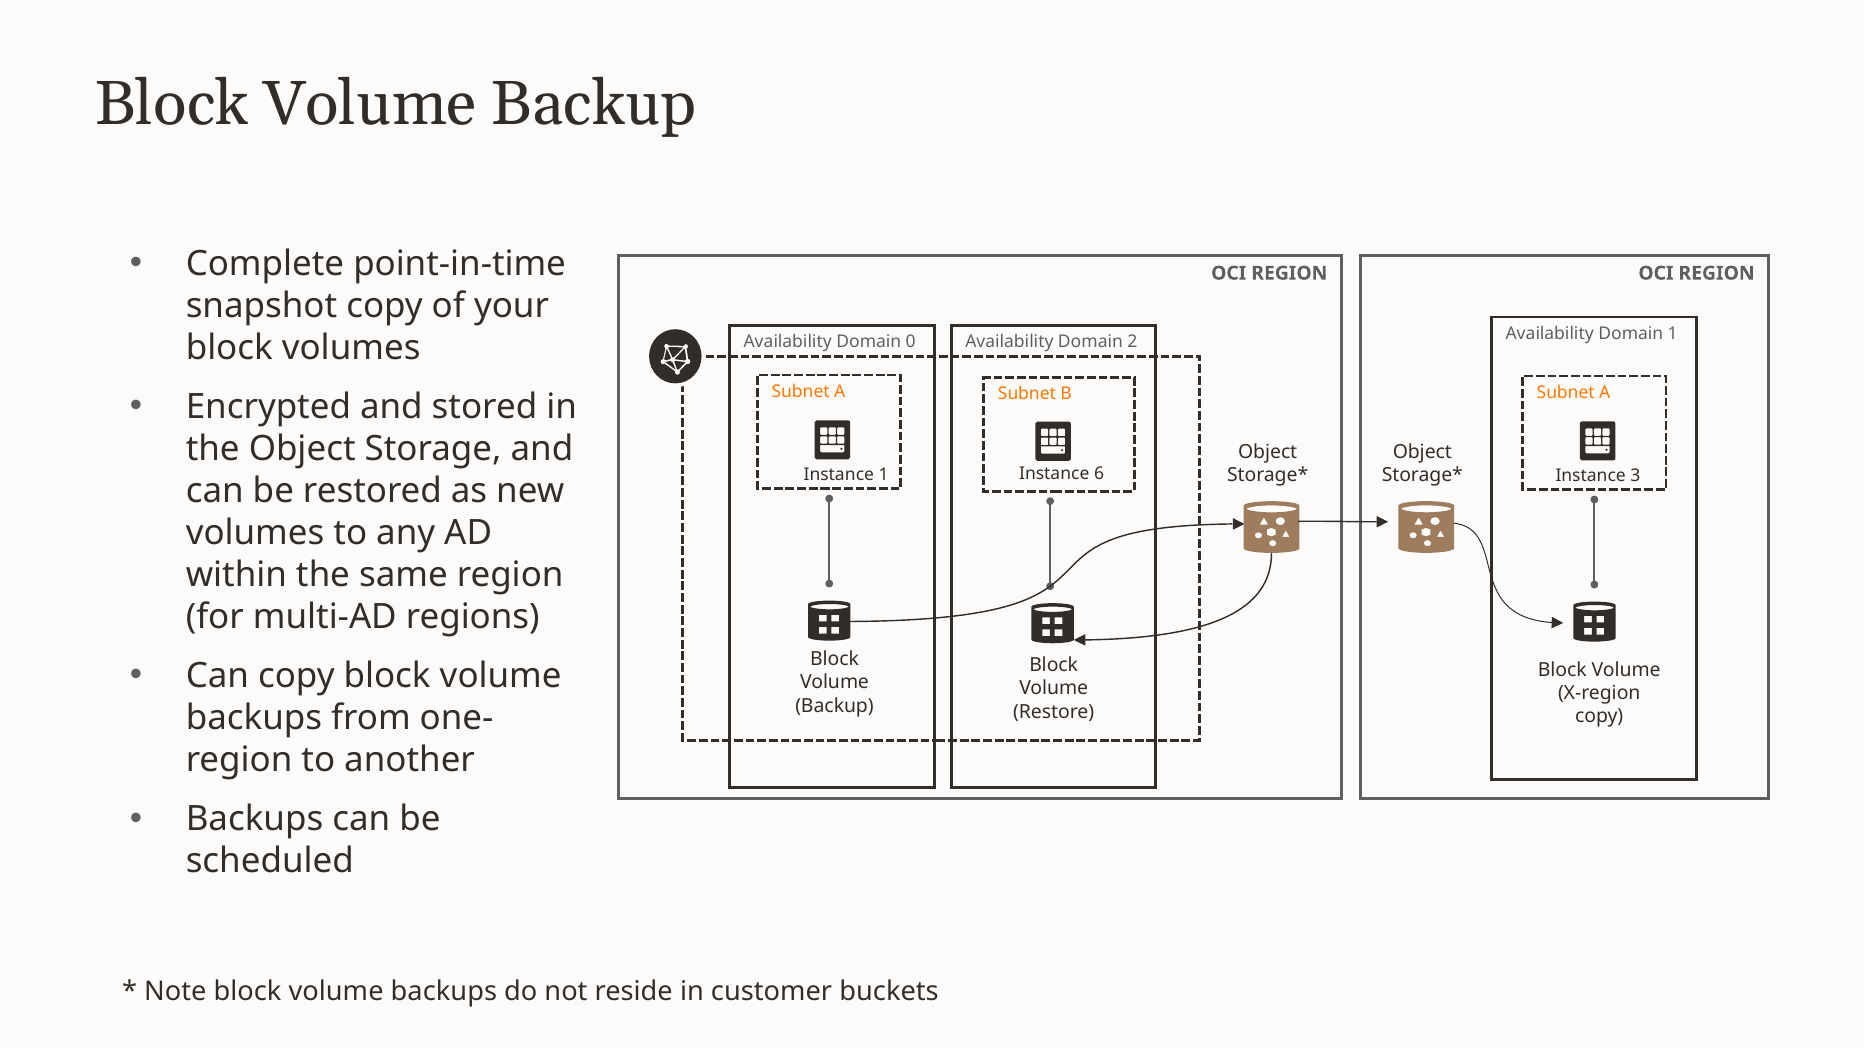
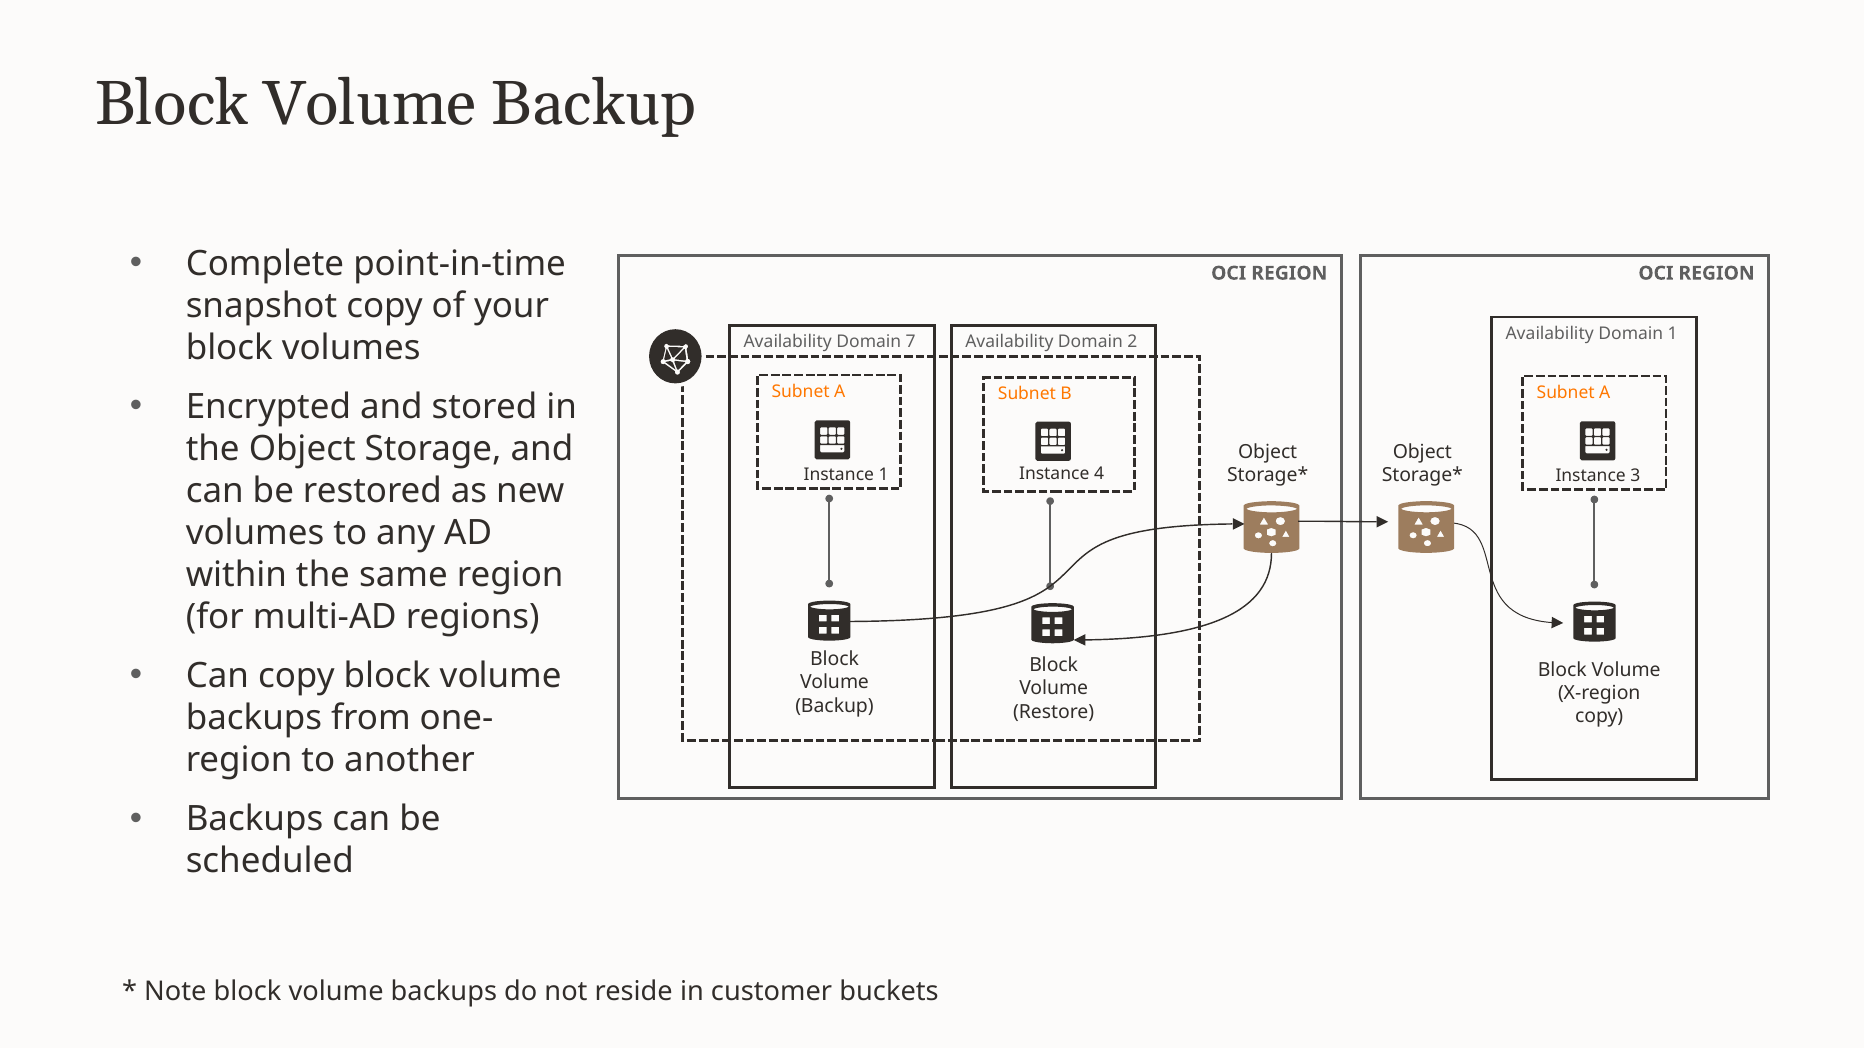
0: 0 -> 7
6: 6 -> 4
